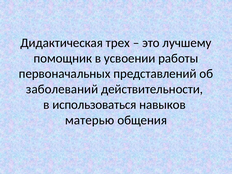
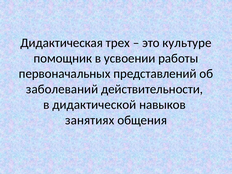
лучшему: лучшему -> культуре
использоваться: использоваться -> дидактической
матерью: матерью -> занятиях
